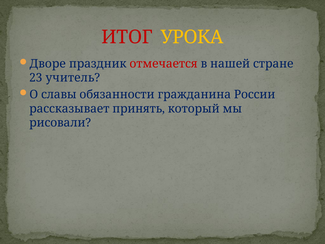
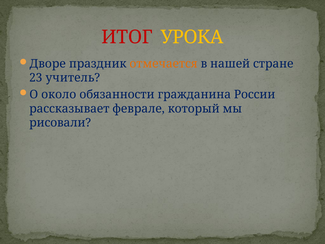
отмечается colour: red -> orange
славы: славы -> около
принять: принять -> феврале
